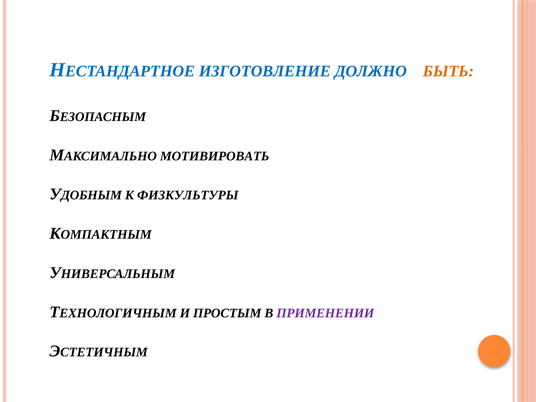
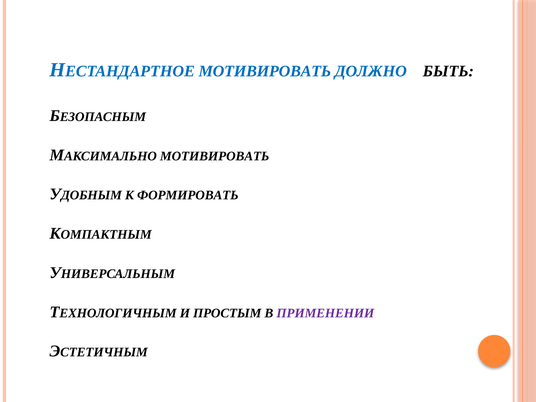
ИЗГОТОВЛЕНИЕ at (265, 71): ИЗГОТОВЛЕНИЕ -> МОТИВИРОВАТЬ
БЫТЬ colour: orange -> black
ФИЗКУЛЬТУРЫ: ФИЗКУЛЬТУРЫ -> ФОРМИРОВАТЬ
